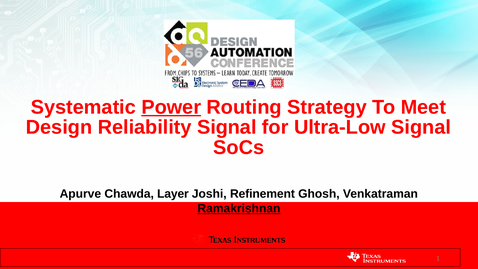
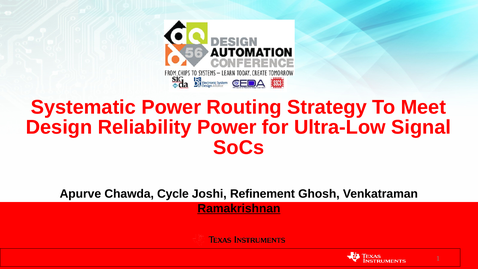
Power at (171, 107) underline: present -> none
Reliability Signal: Signal -> Power
Layer: Layer -> Cycle
